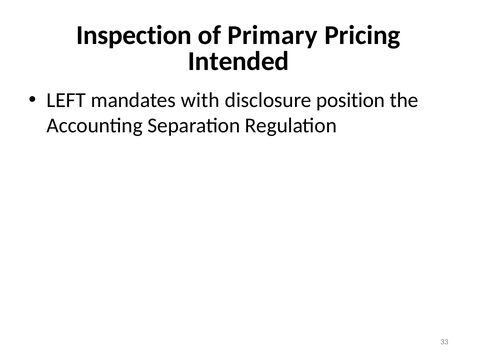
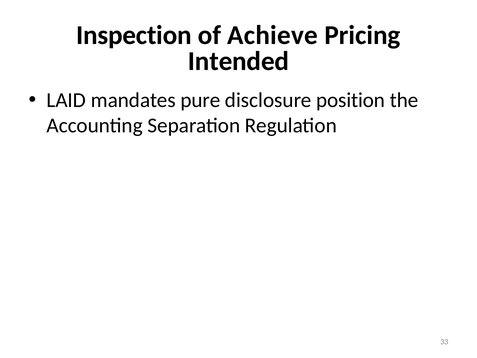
Primary: Primary -> Achieve
LEFT: LEFT -> LAID
with: with -> pure
